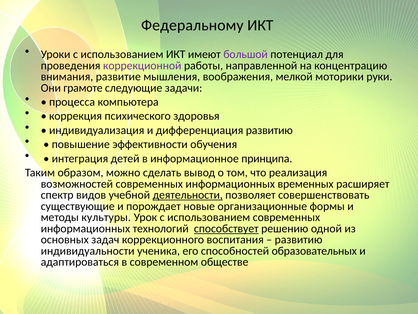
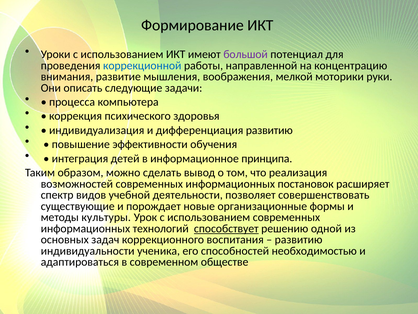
Федеральному: Федеральному -> Формирование
коррекционной colour: purple -> blue
грамоте: грамоте -> описать
временных: временных -> постановок
деятельности underline: present -> none
образовательных: образовательных -> необходимостью
